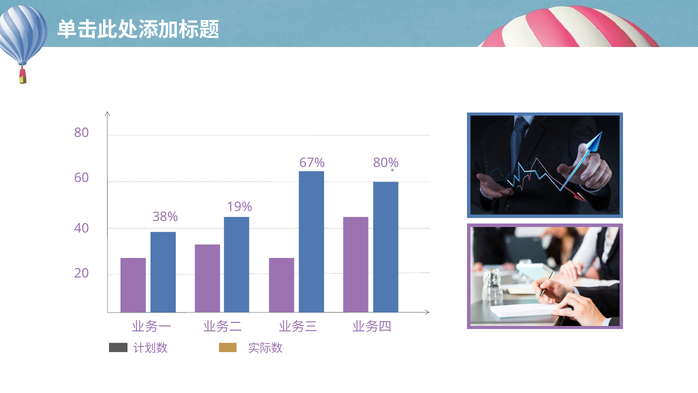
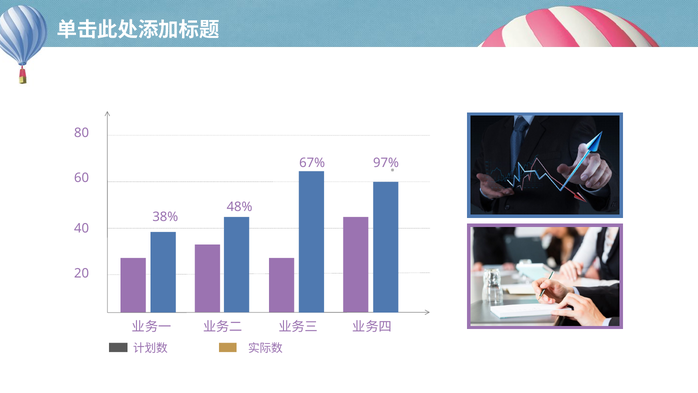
80%: 80% -> 97%
19%: 19% -> 48%
